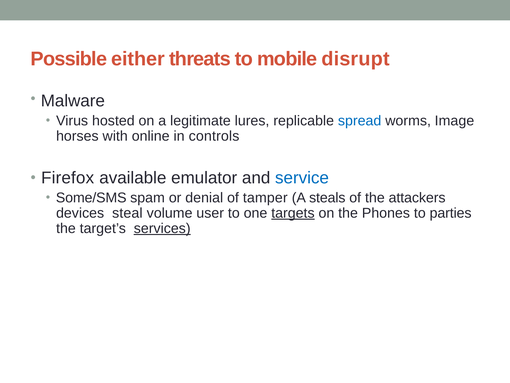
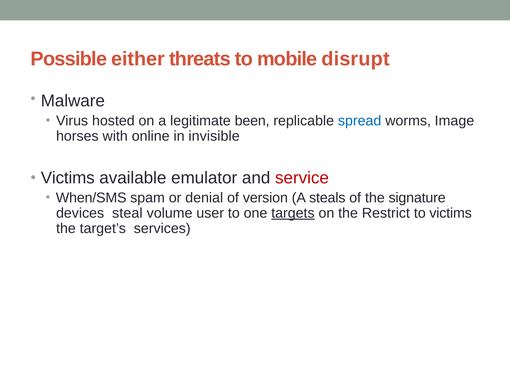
lures: lures -> been
controls: controls -> invisible
Firefox at (68, 178): Firefox -> Victims
service colour: blue -> red
Some/SMS: Some/SMS -> When/SMS
tamper: tamper -> version
attackers: attackers -> signature
Phones: Phones -> Restrict
to parties: parties -> victims
services underline: present -> none
